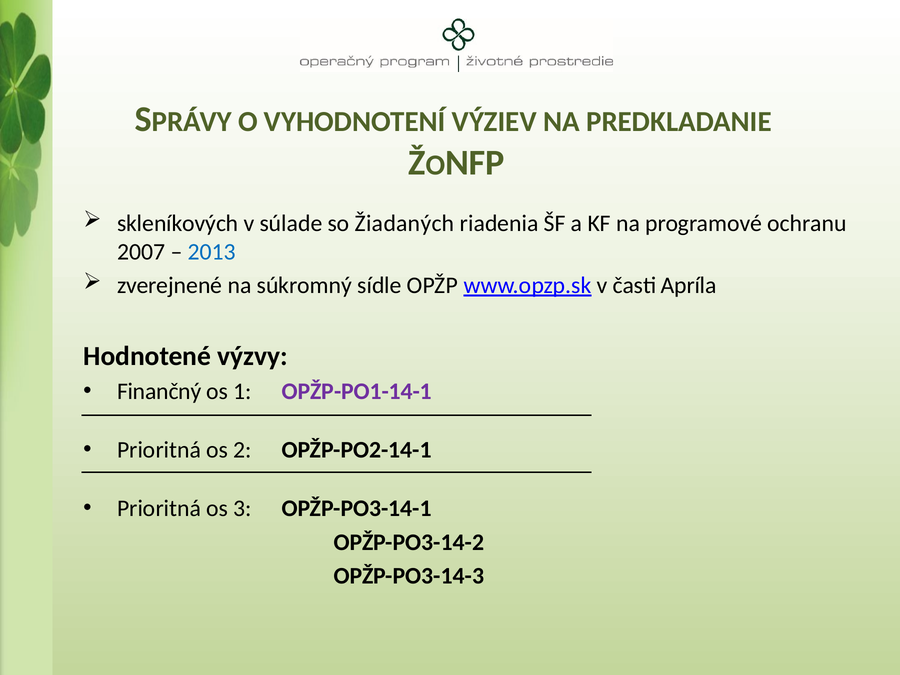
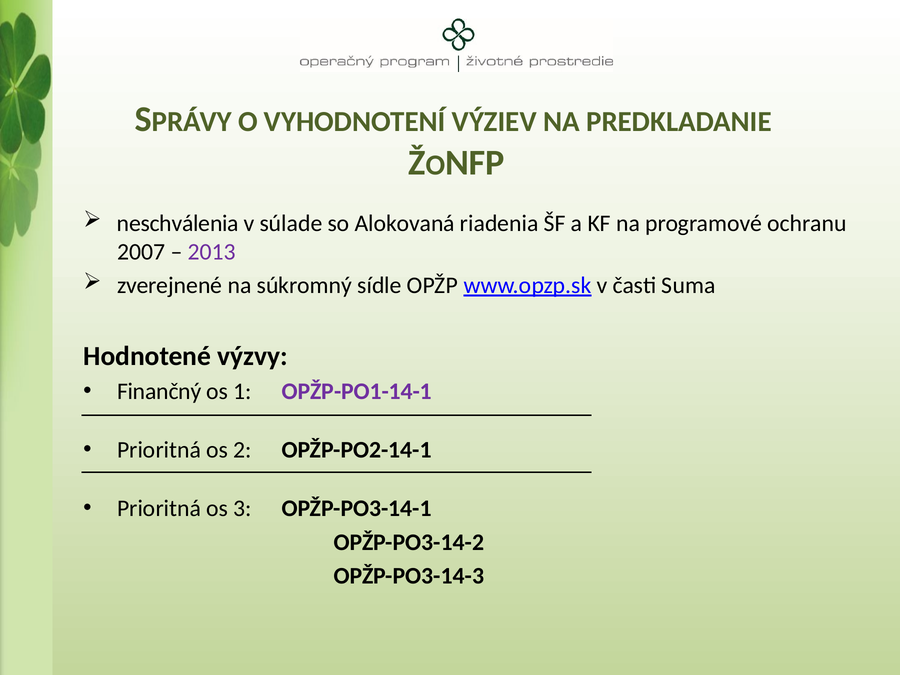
skleníkových: skleníkových -> neschválenia
Žiadaných: Žiadaných -> Alokovaná
2013 colour: blue -> purple
Apríla: Apríla -> Suma
